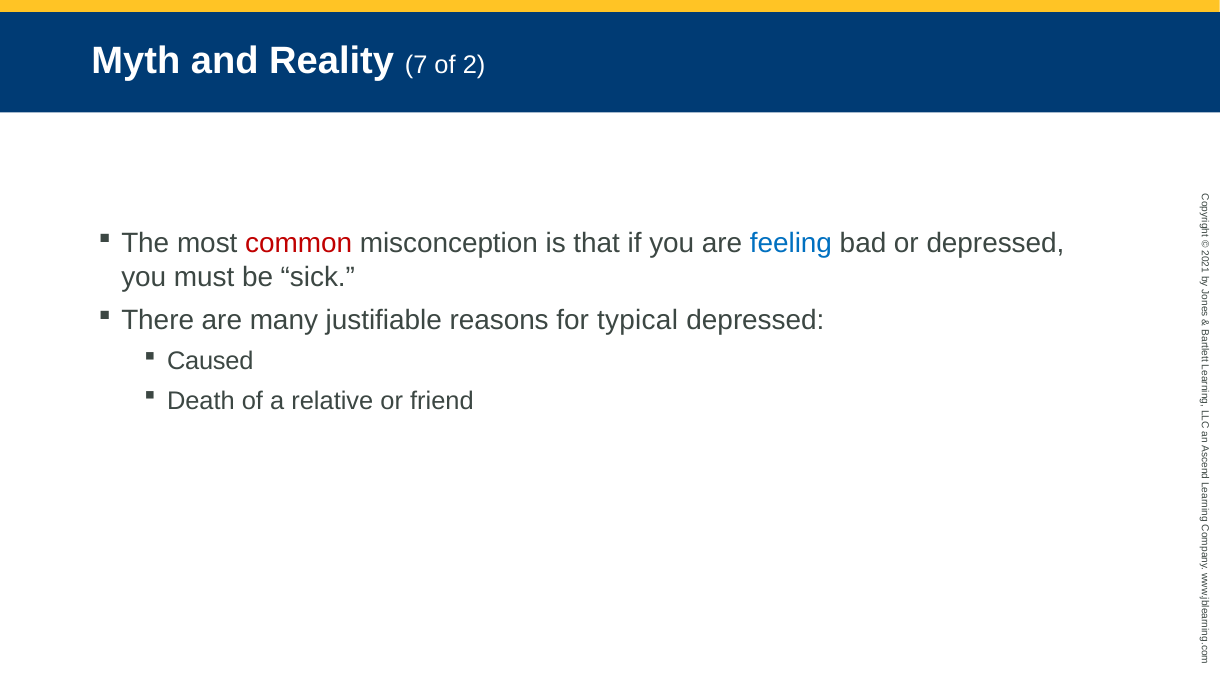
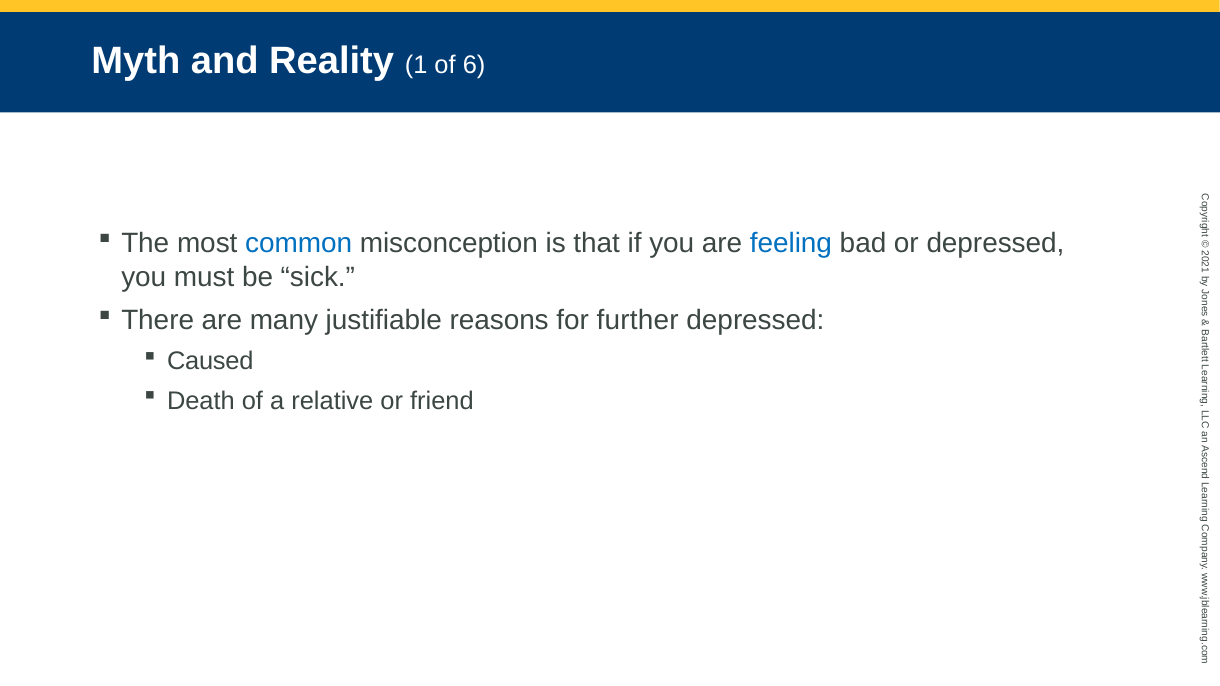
Reality 7: 7 -> 1
of 2: 2 -> 6
common colour: red -> blue
typical: typical -> further
